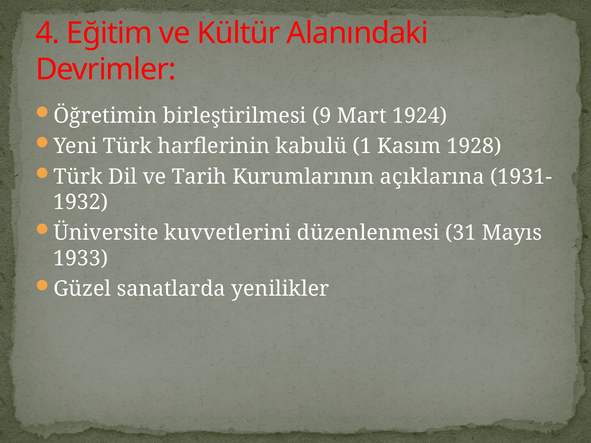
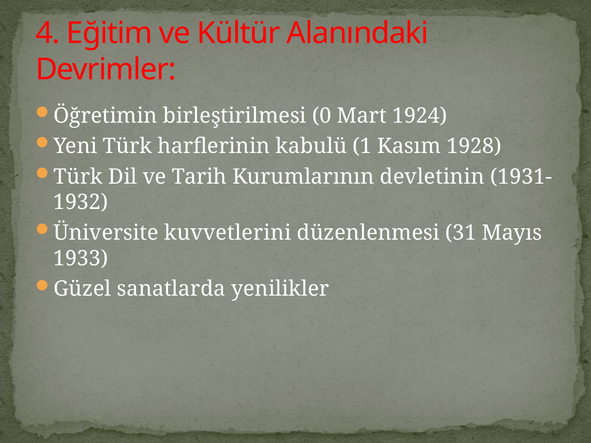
9: 9 -> 0
açıklarına: açıklarına -> devletinin
